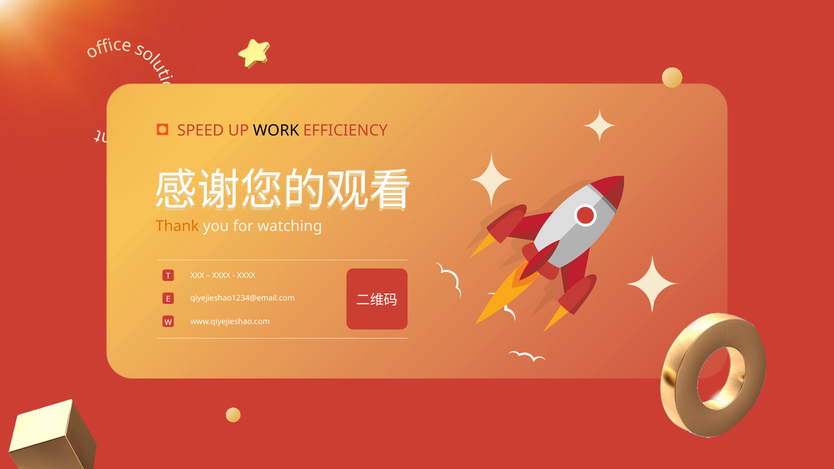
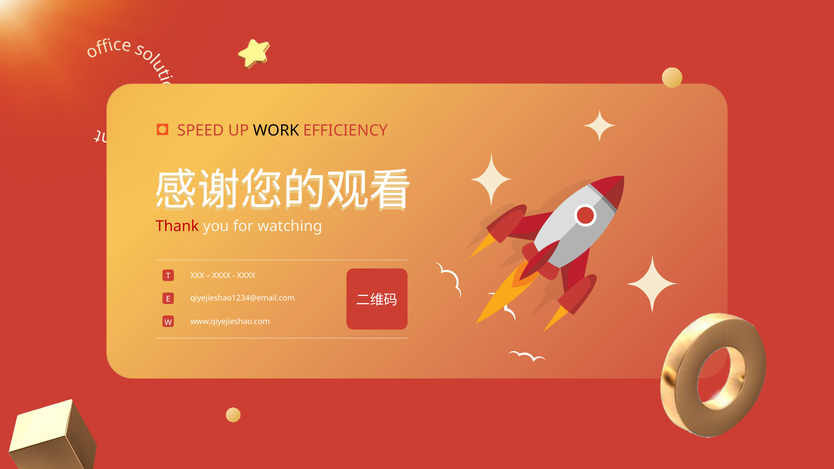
Thank colour: orange -> red
